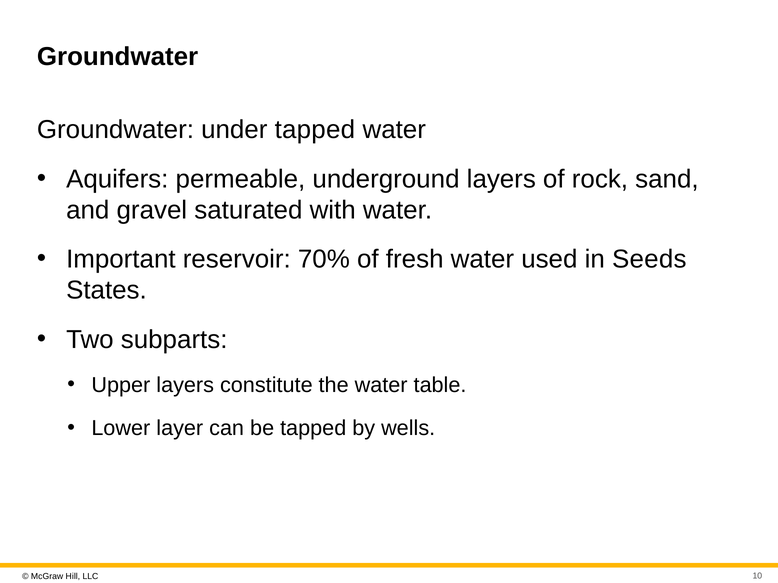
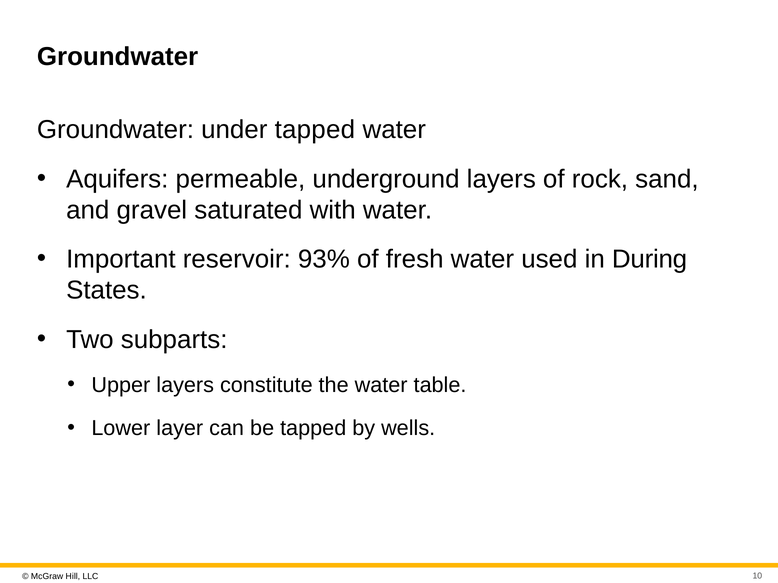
70%: 70% -> 93%
Seeds: Seeds -> During
